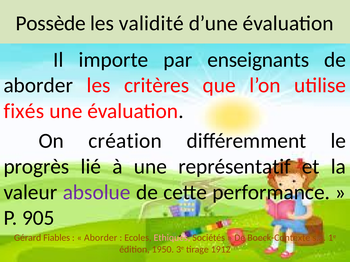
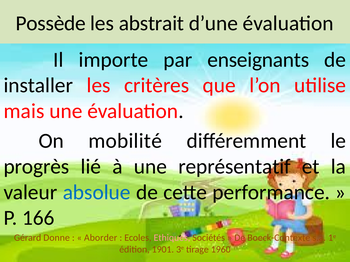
validité: validité -> abstrait
aborder at (38, 86): aborder -> installer
fixés: fixés -> mais
création: création -> mobilité
absolue colour: purple -> blue
905: 905 -> 166
Fiables: Fiables -> Donne
1950: 1950 -> 1901
1912: 1912 -> 1960
